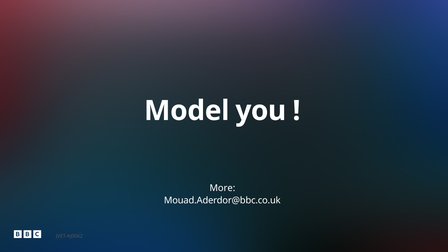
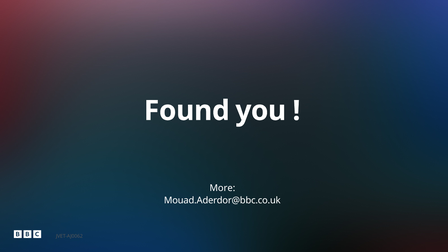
Model: Model -> Found
